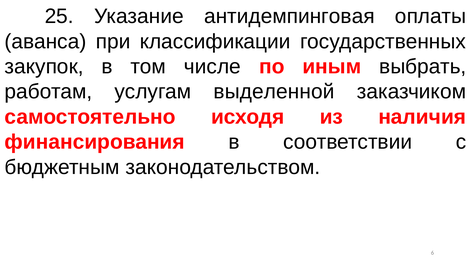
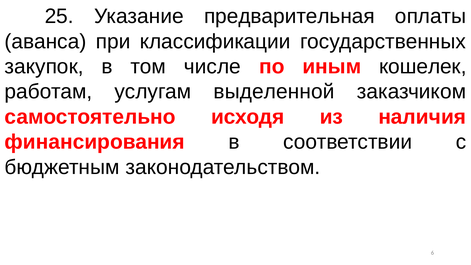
антидемпинговая: антидемпинговая -> предварительная
выбрать: выбрать -> кошелек
